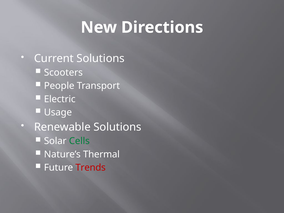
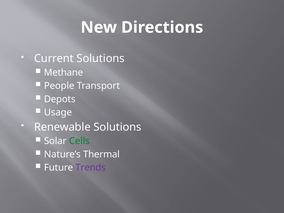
Scooters: Scooters -> Methane
Electric: Electric -> Depots
Trends colour: red -> purple
